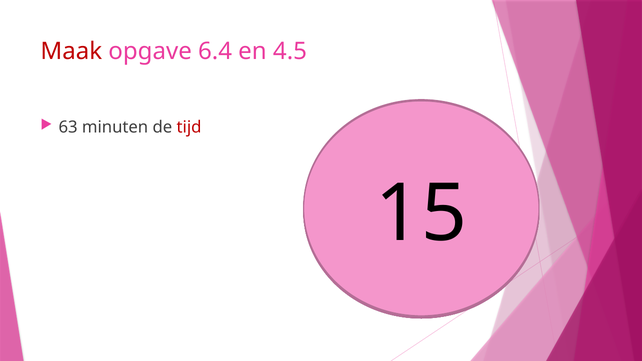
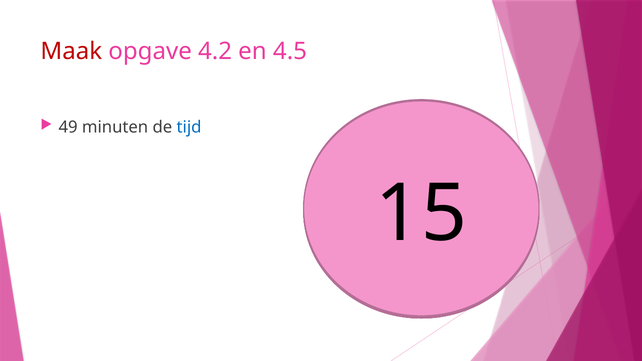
6.4: 6.4 -> 4.2
63: 63 -> 49
tijd colour: red -> blue
